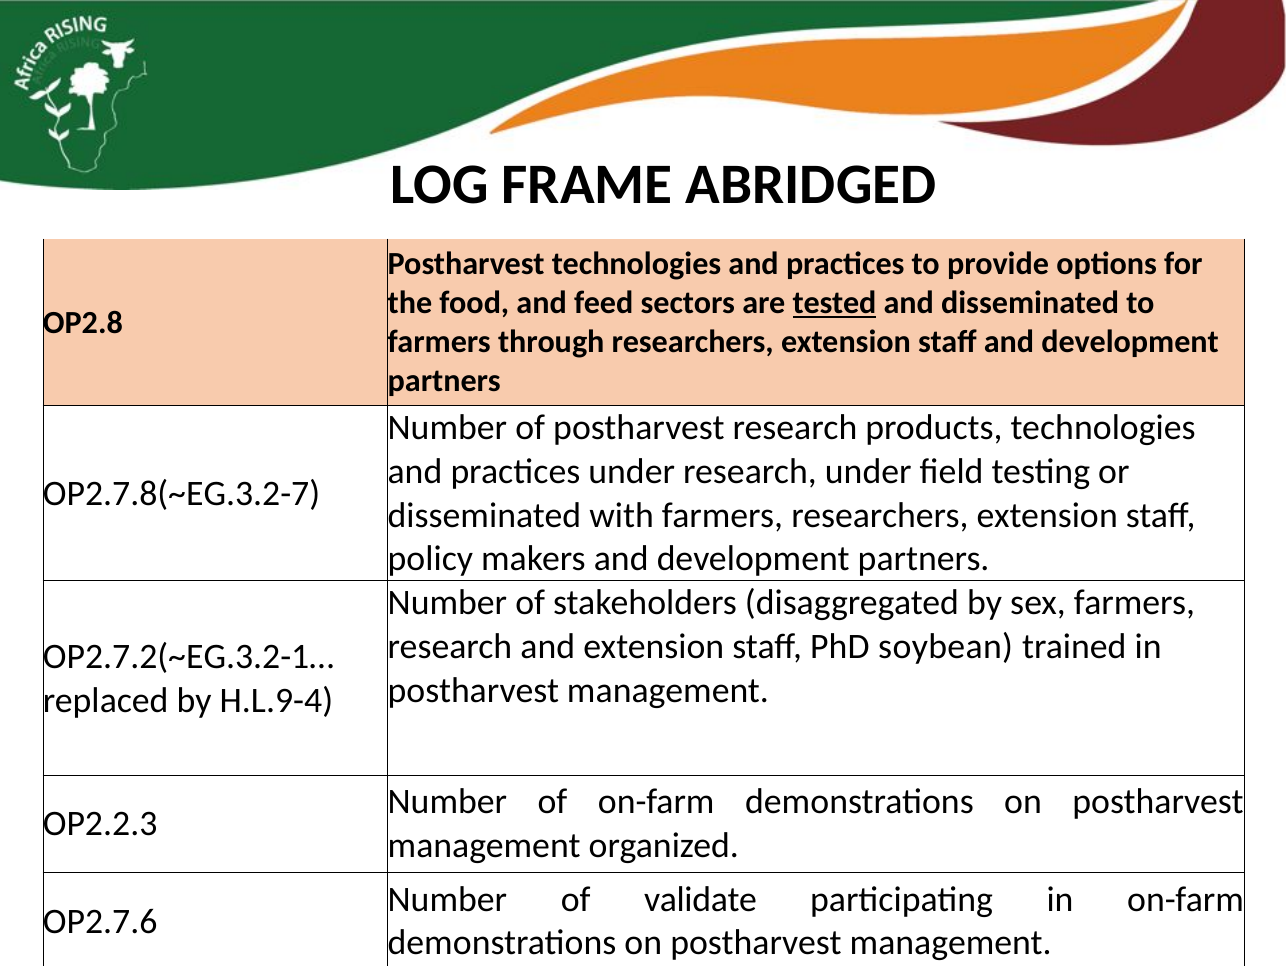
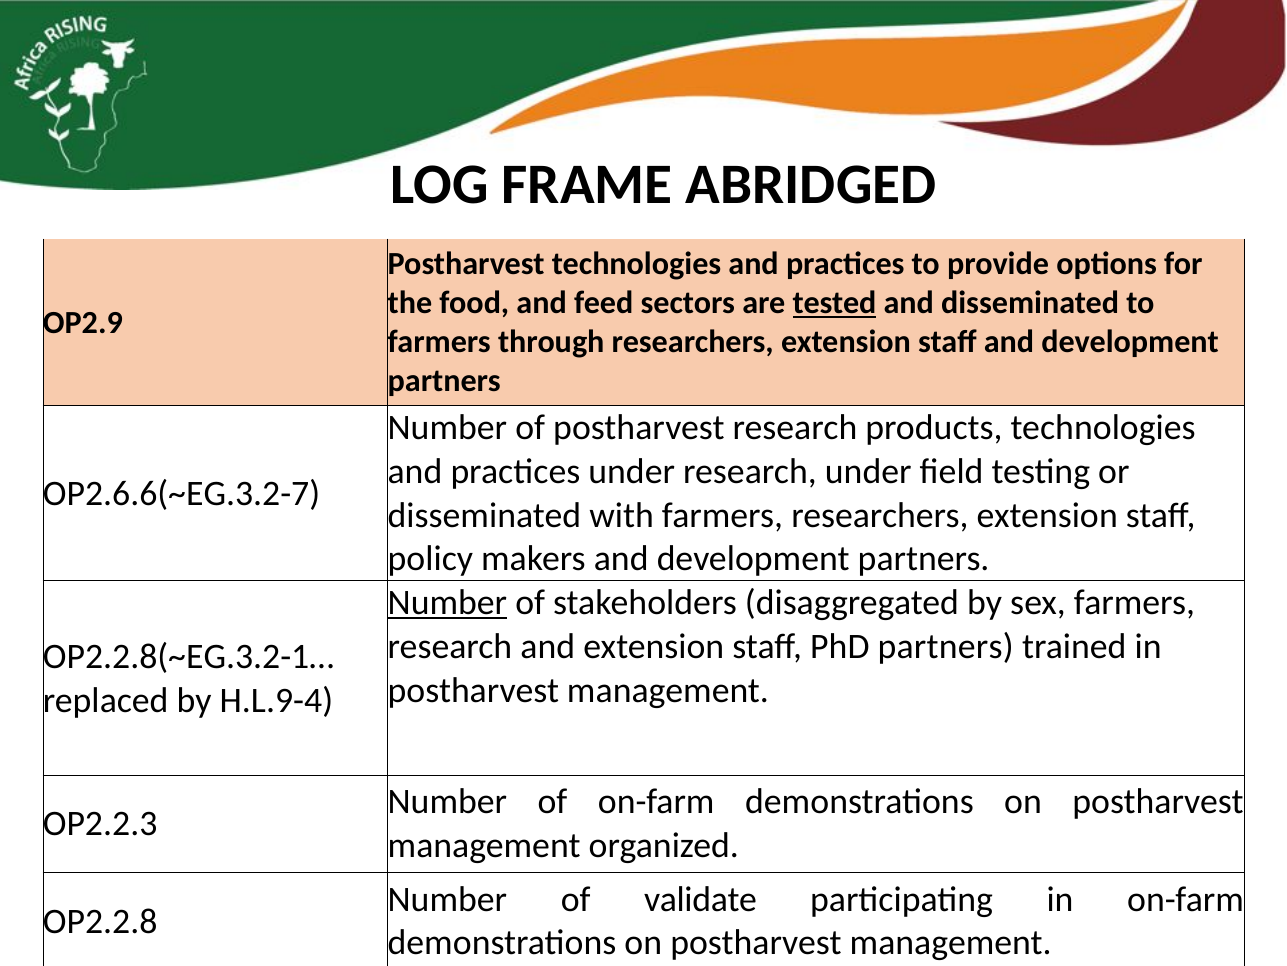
OP2.8: OP2.8 -> OP2.9
OP2.7.8(~EG.3.2-7: OP2.7.8(~EG.3.2-7 -> OP2.6.6(~EG.3.2-7
Number at (447, 603) underline: none -> present
PhD soybean: soybean -> partners
OP2.7.2(~EG.3.2-1…: OP2.7.2(~EG.3.2-1… -> OP2.2.8(~EG.3.2-1…
OP2.7.6: OP2.7.6 -> OP2.2.8
